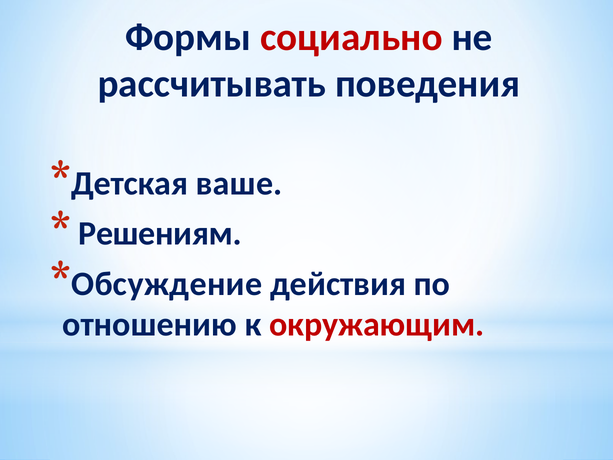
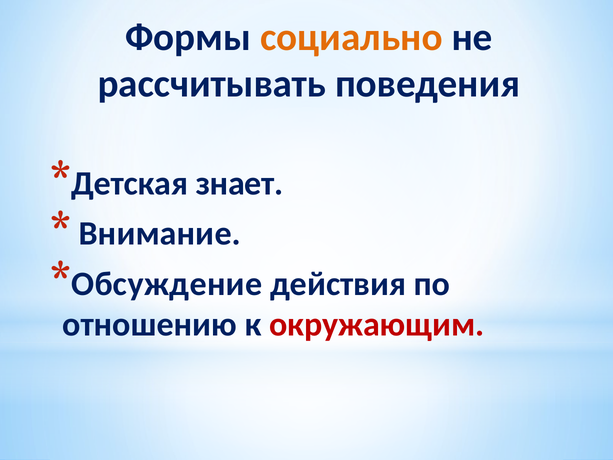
социально colour: red -> orange
ваше: ваше -> знает
Решениям: Решениям -> Внимание
